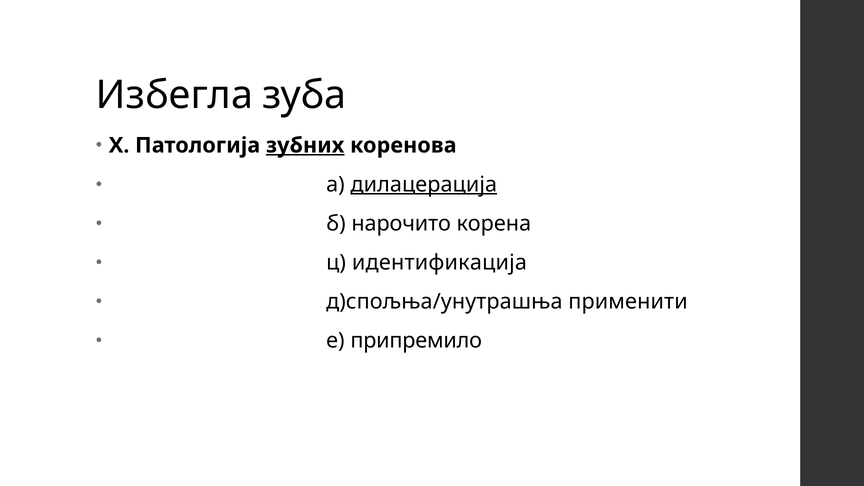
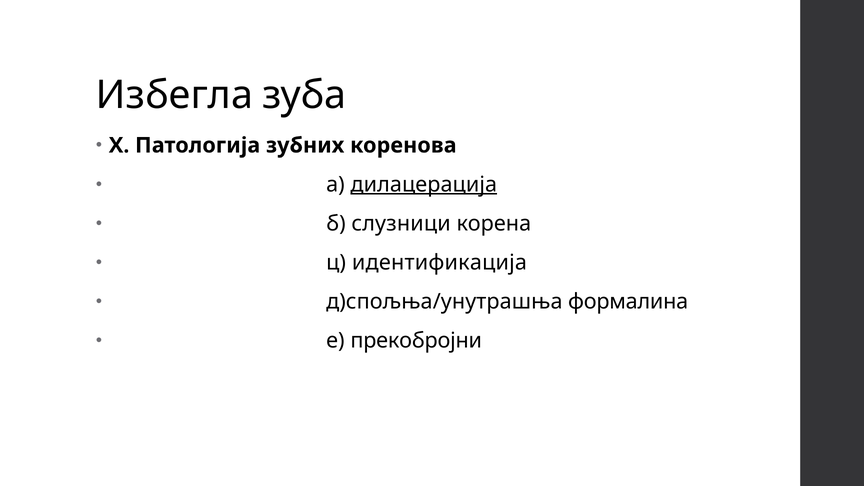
зубних underline: present -> none
нарочито: нарочито -> слузници
применити: применити -> формалина
припремило: припремило -> прекобројни
